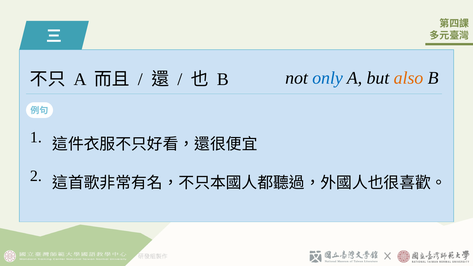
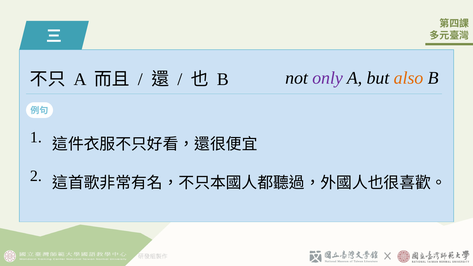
only colour: blue -> purple
